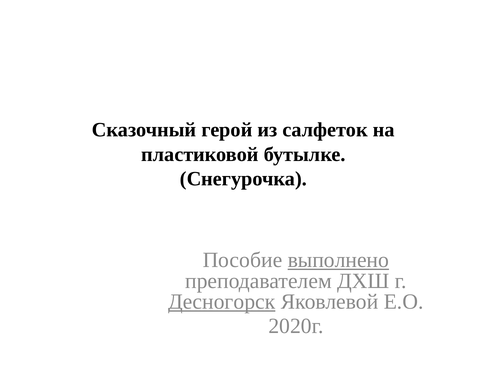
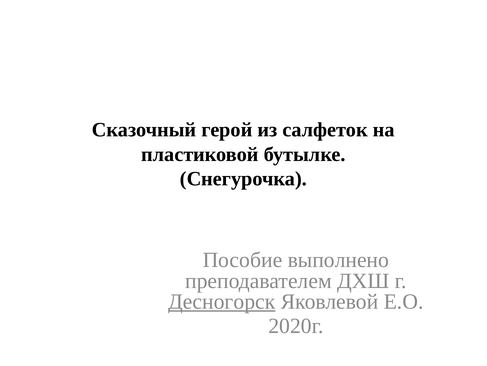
выполнено underline: present -> none
